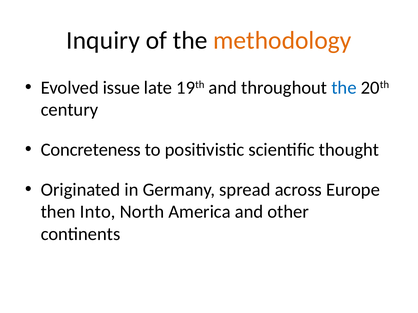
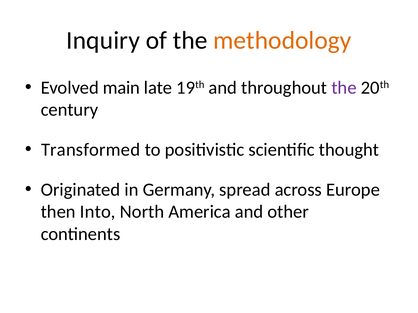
issue: issue -> main
the at (344, 88) colour: blue -> purple
Concreteness: Concreteness -> Transformed
